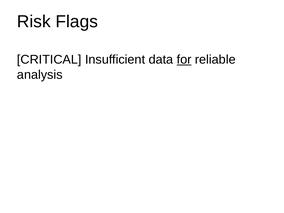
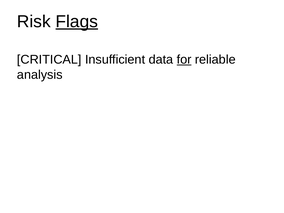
Flags underline: none -> present
